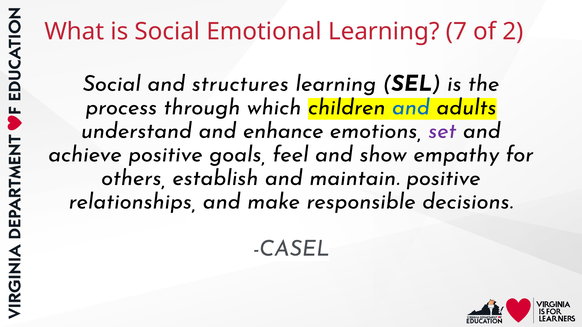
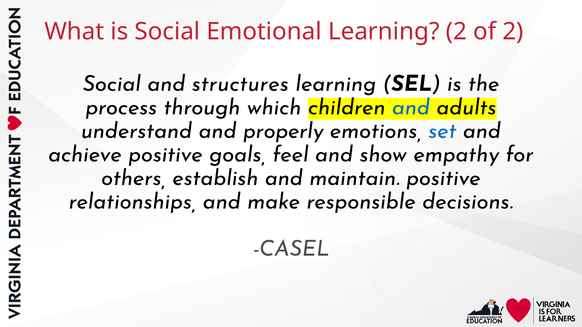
Learning 7: 7 -> 2
enhance: enhance -> properly
set colour: purple -> blue
